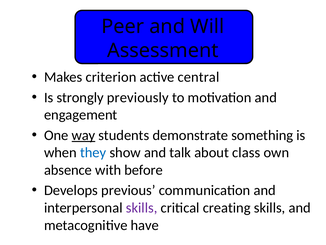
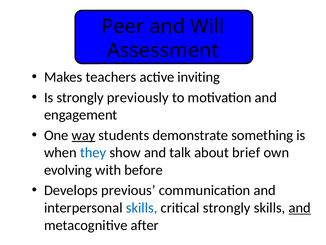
criterion: criterion -> teachers
central: central -> inviting
class: class -> brief
absence: absence -> evolving
skills at (142, 207) colour: purple -> blue
critical creating: creating -> strongly
and at (300, 207) underline: none -> present
have: have -> after
